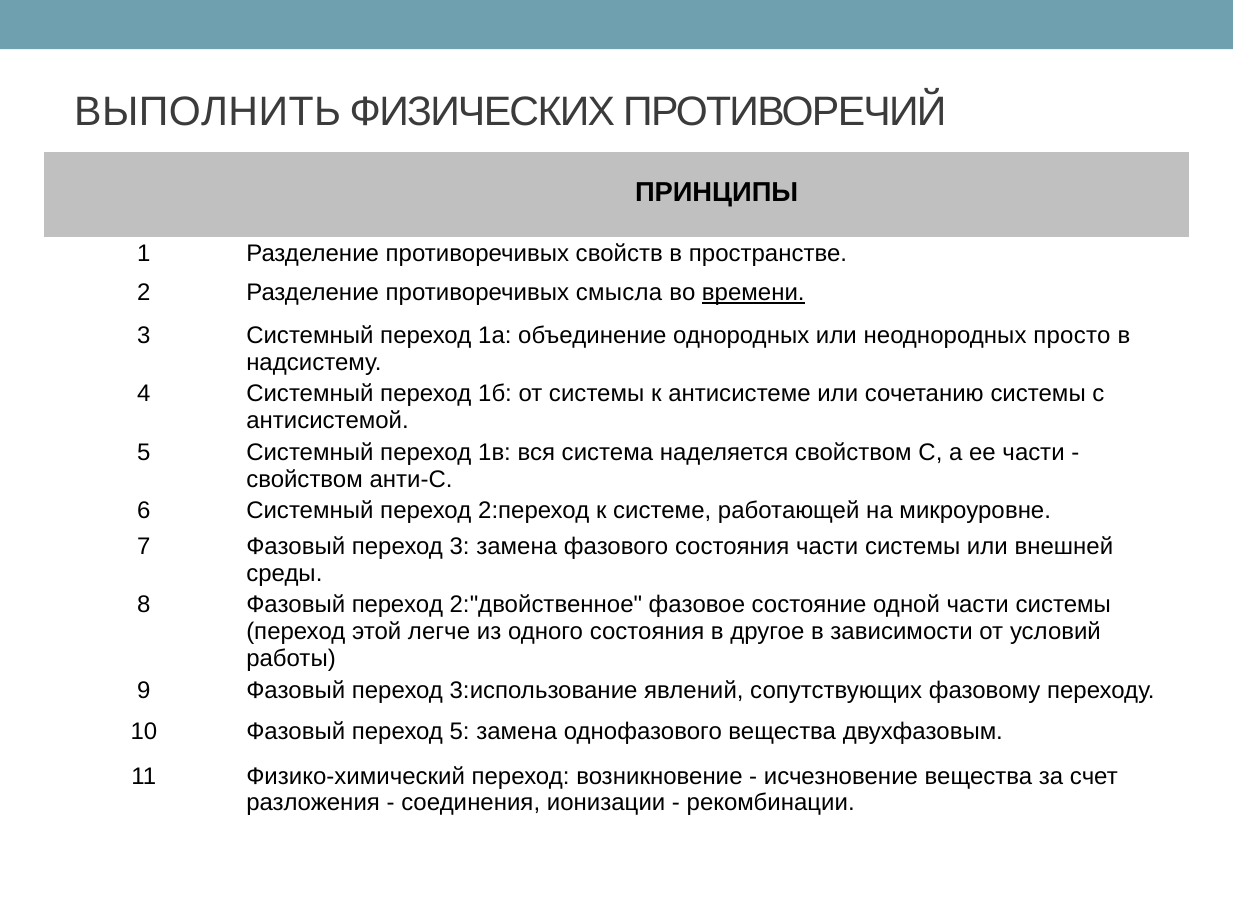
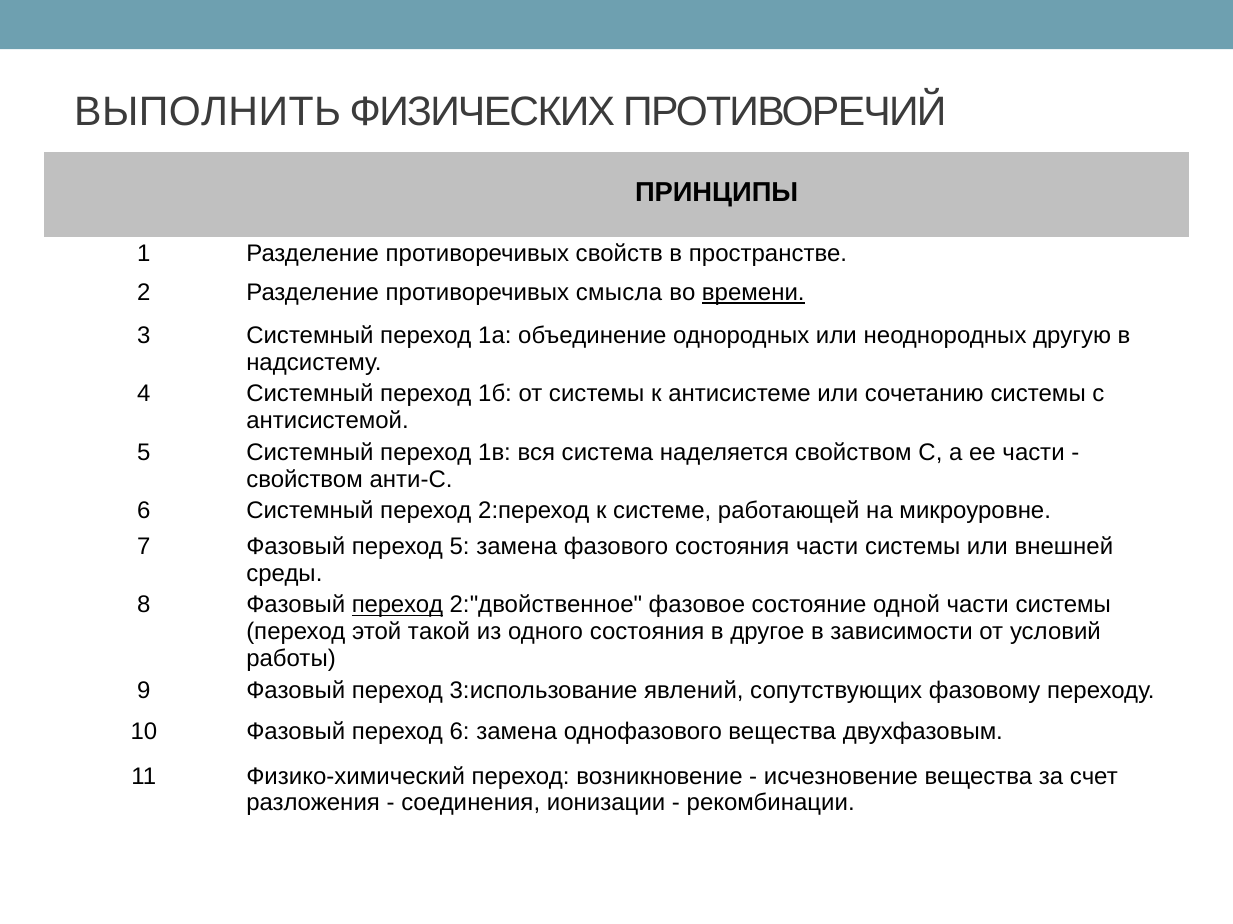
просто: просто -> другую
переход 3: 3 -> 5
переход at (397, 605) underline: none -> present
легче: легче -> такой
переход 5: 5 -> 6
